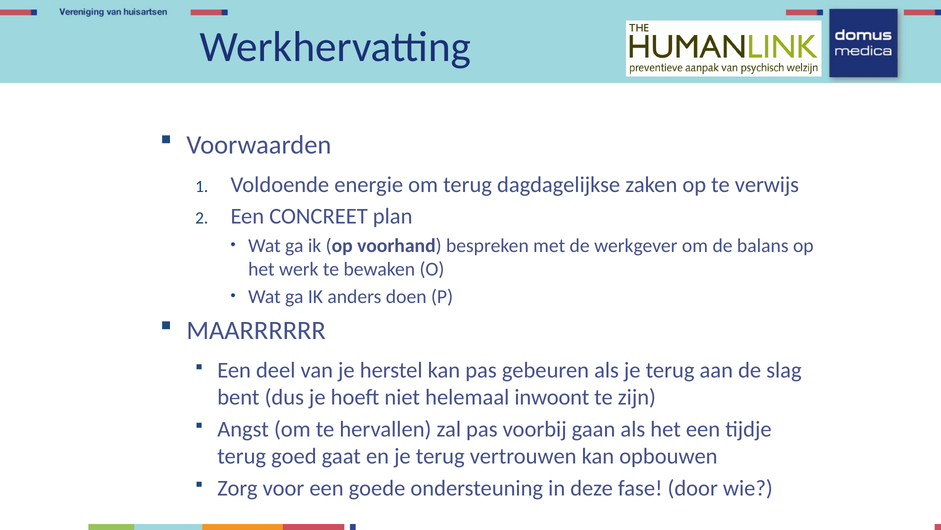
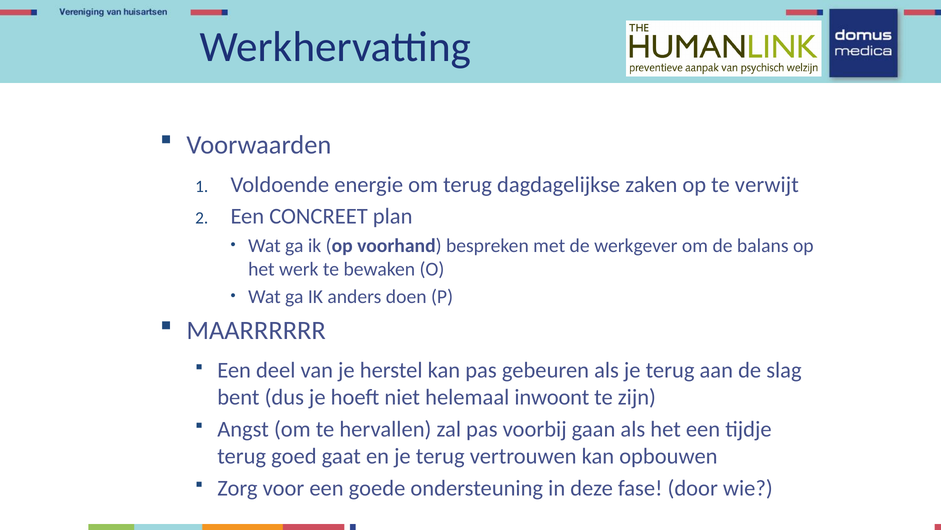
verwijs: verwijs -> verwijt
